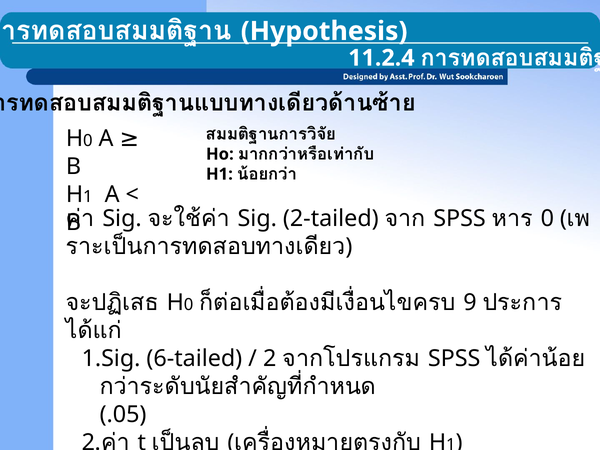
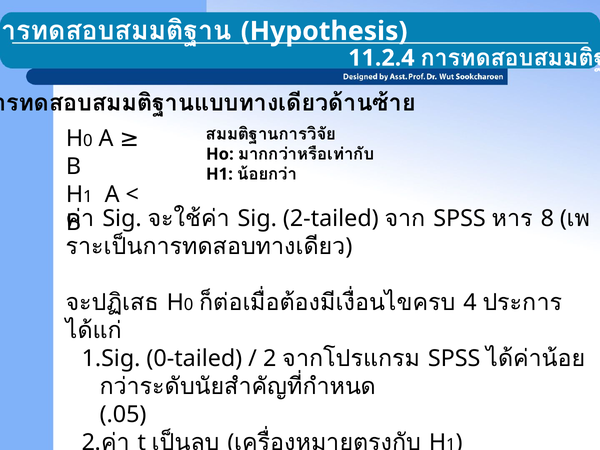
0 at (547, 219): 0 -> 8
9: 9 -> 4
6-tailed: 6-tailed -> 0-tailed
